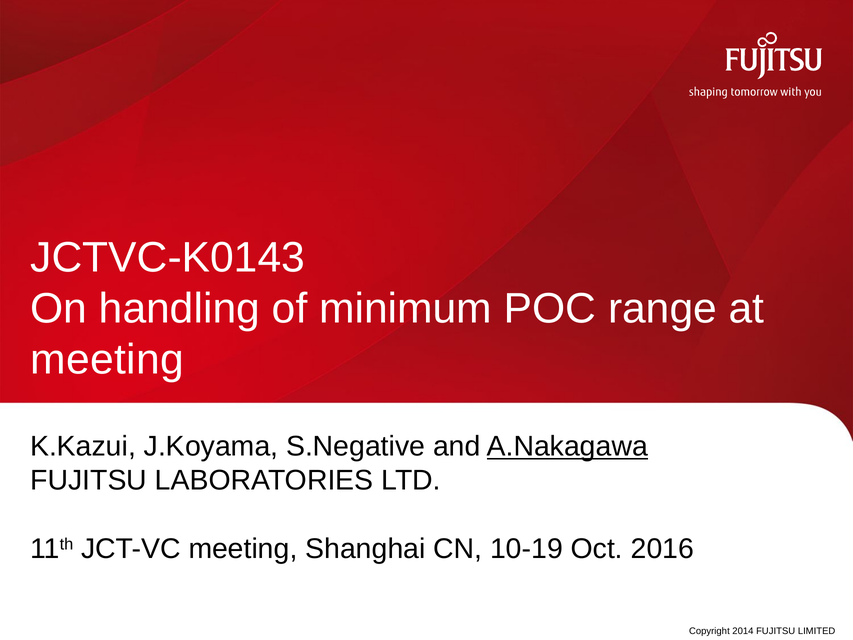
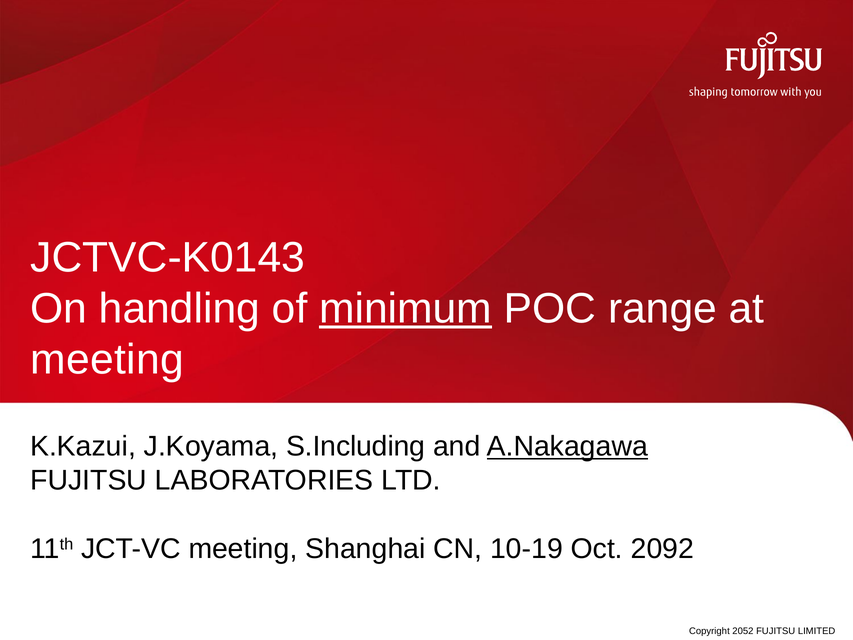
minimum underline: none -> present
S.Negative: S.Negative -> S.Including
2016: 2016 -> 2092
2014: 2014 -> 2052
